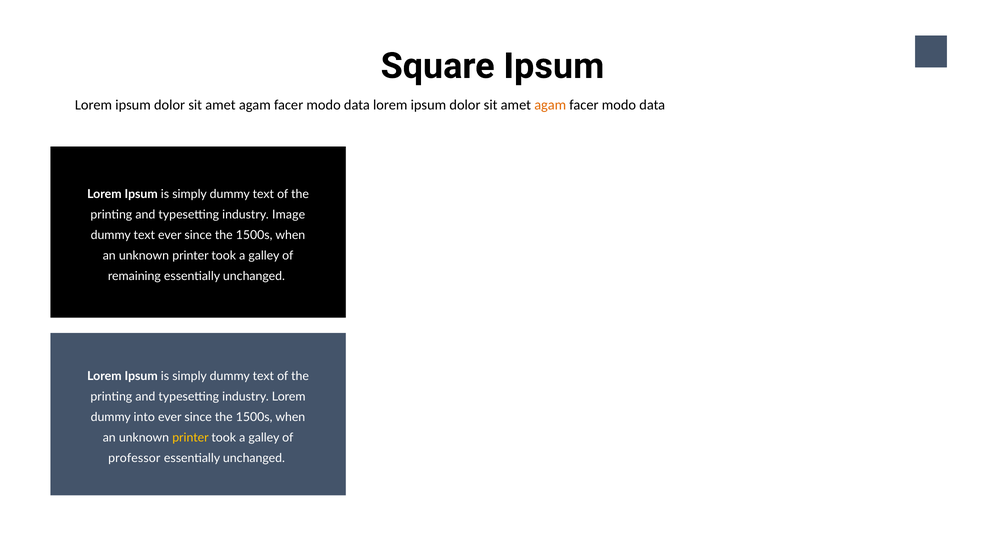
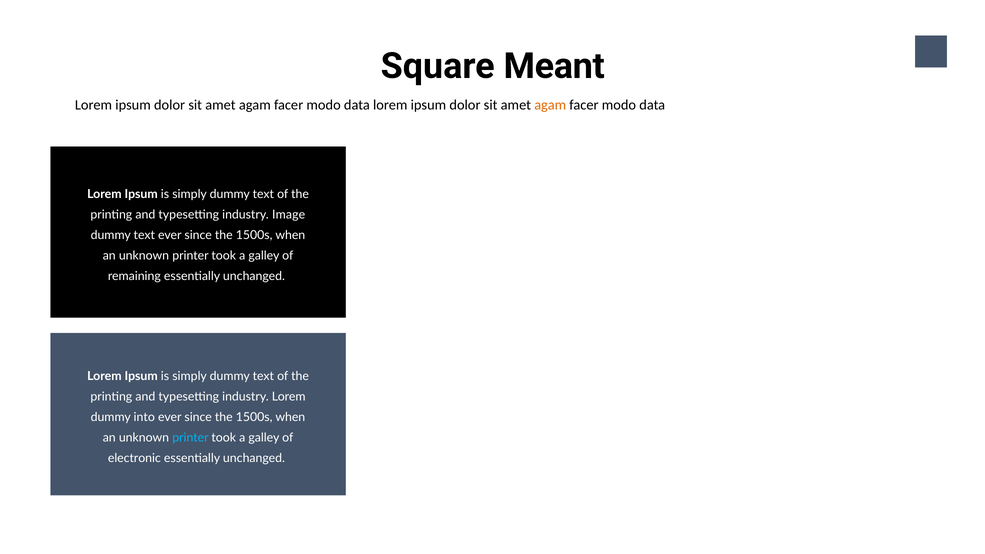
Square Ipsum: Ipsum -> Meant
printer at (190, 438) colour: yellow -> light blue
professor: professor -> electronic
